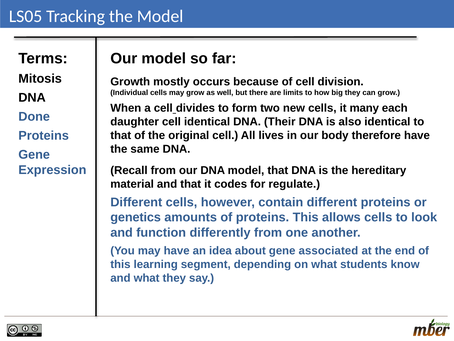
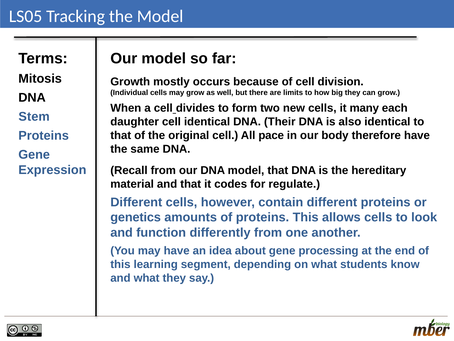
Done: Done -> Stem
lives: lives -> pace
associated: associated -> processing
